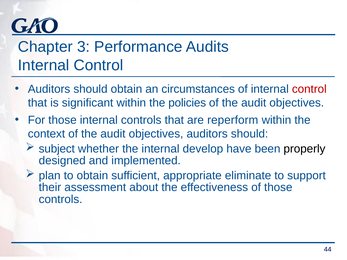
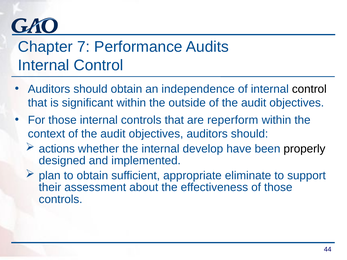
3: 3 -> 7
circumstances: circumstances -> independence
control at (309, 89) colour: red -> black
policies: policies -> outside
subject: subject -> actions
